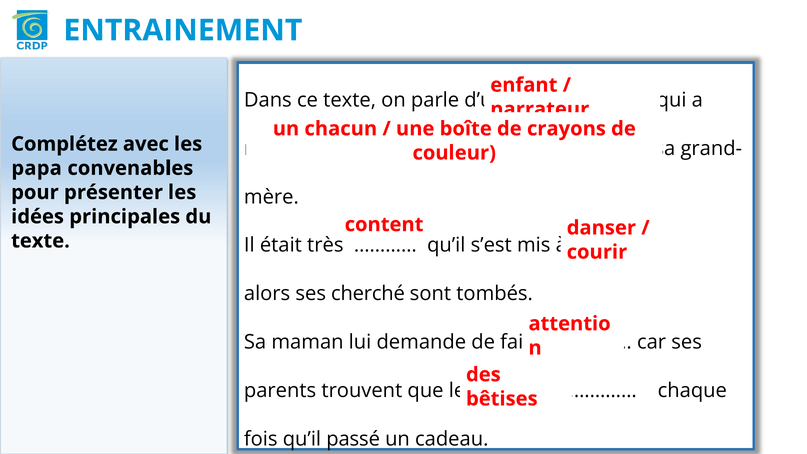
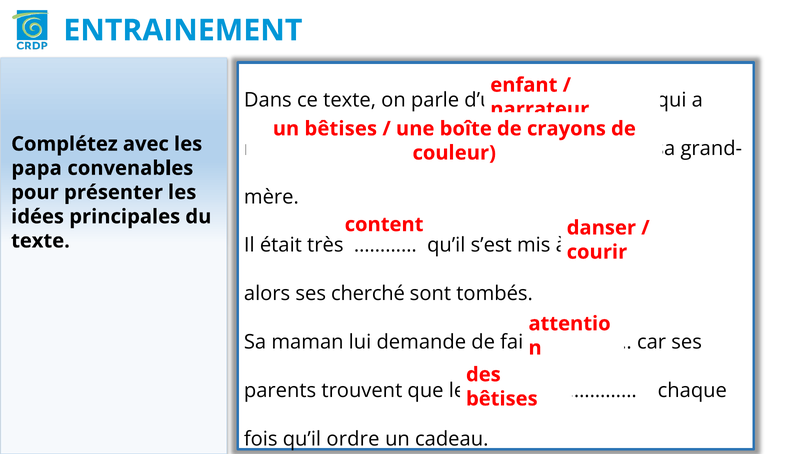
un chacun: chacun -> bêtises
passé: passé -> ordre
